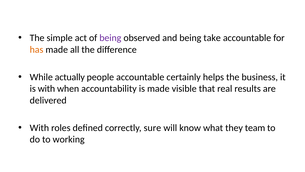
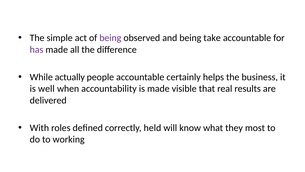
has colour: orange -> purple
is with: with -> well
sure: sure -> held
team: team -> most
